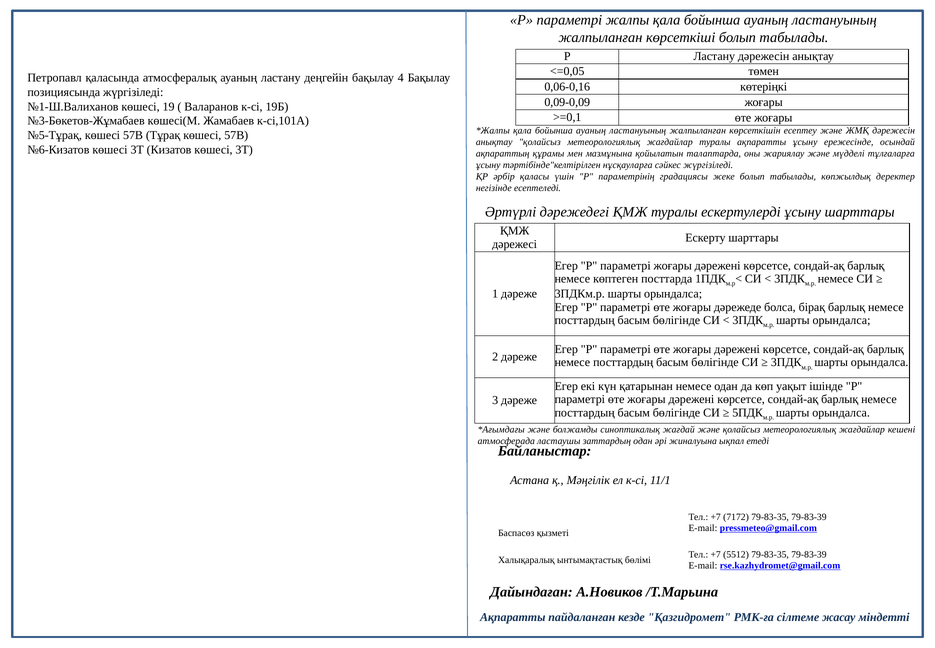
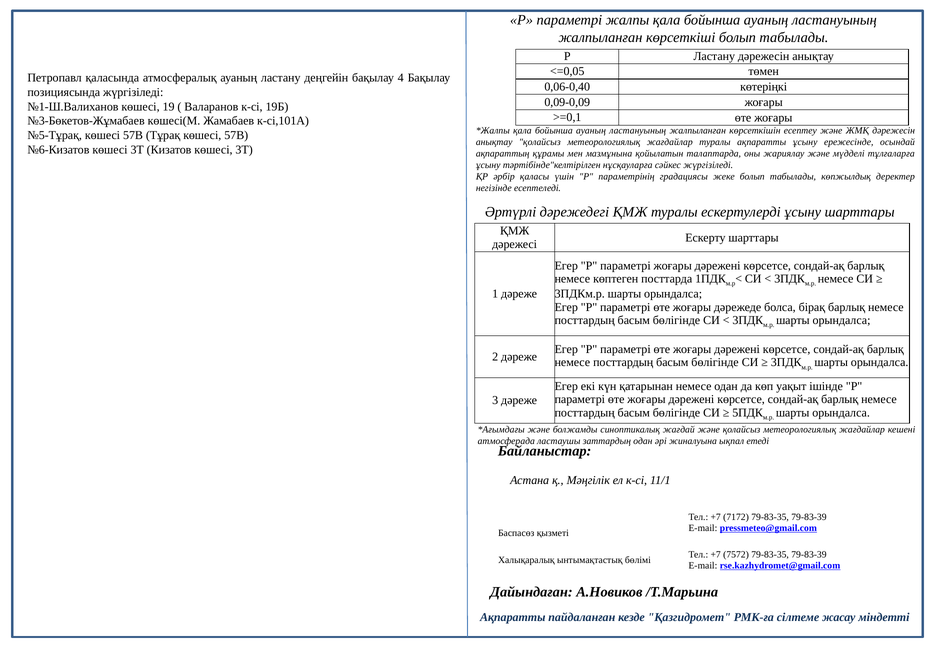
0,06-0,16: 0,06-0,16 -> 0,06-0,40
5512: 5512 -> 7572
